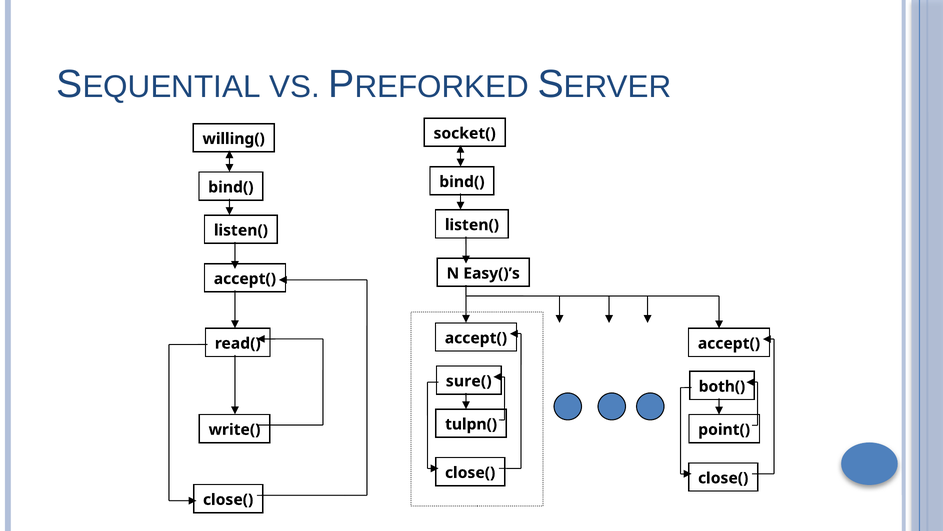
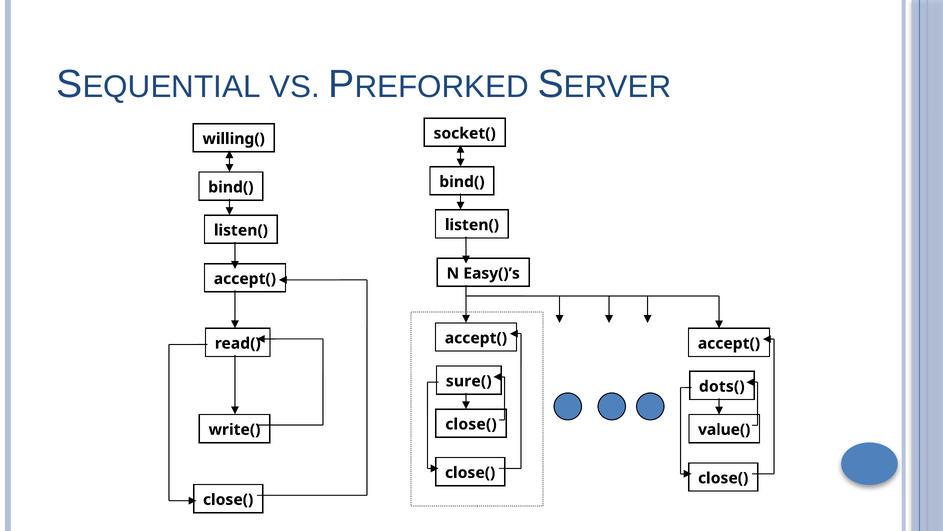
both(: both( -> dots(
tulpn( at (471, 424): tulpn( -> close(
point(: point( -> value(
